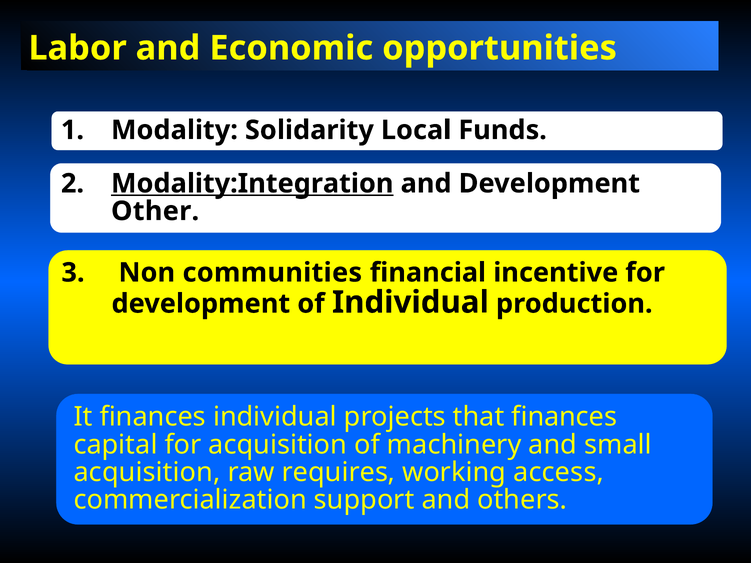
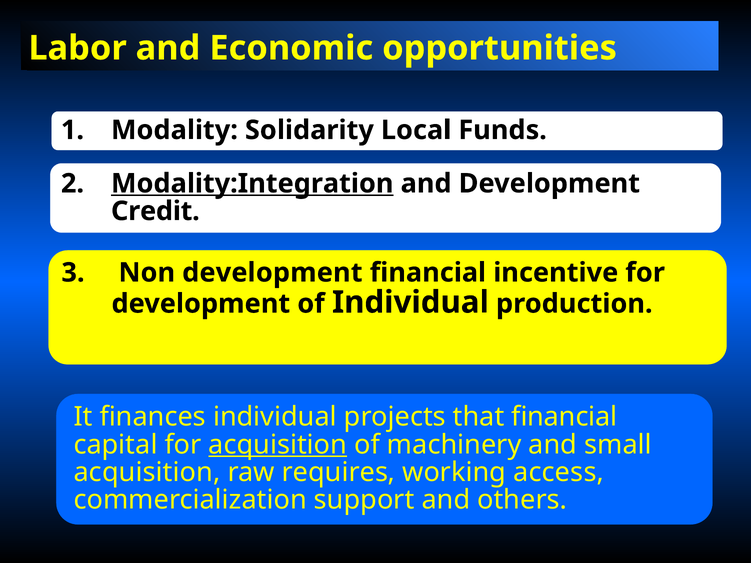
Other: Other -> Credit
Non communities: communities -> development
that finances: finances -> financial
acquisition at (278, 445) underline: none -> present
